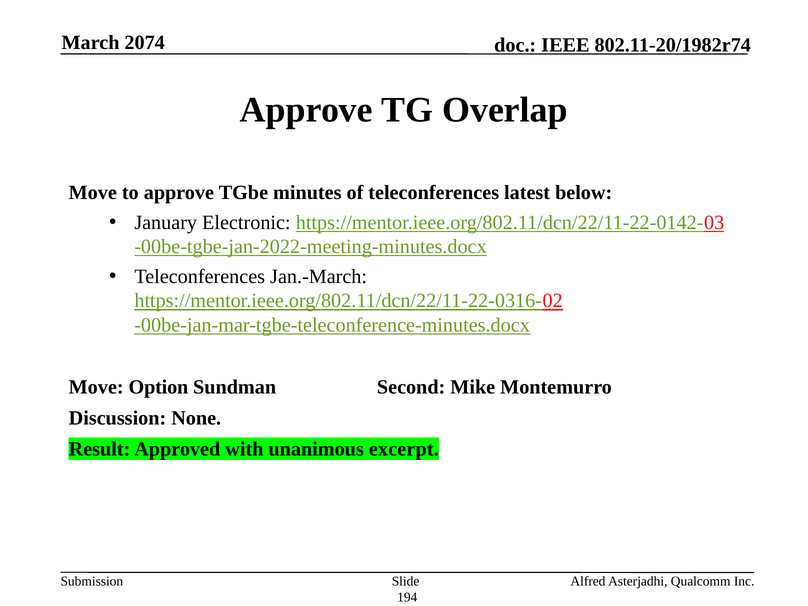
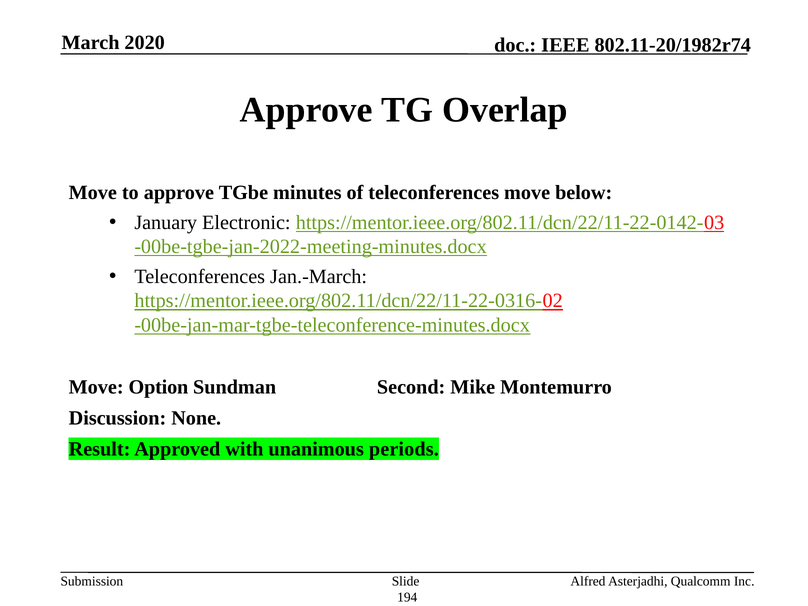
2074: 2074 -> 2020
teleconferences latest: latest -> move
excerpt: excerpt -> periods
